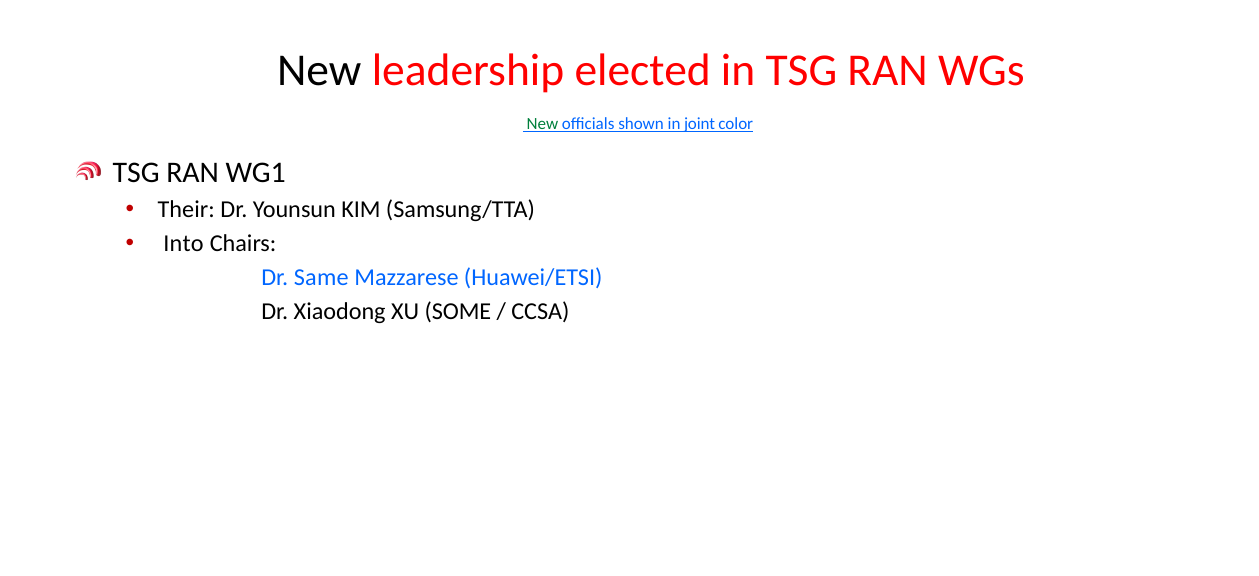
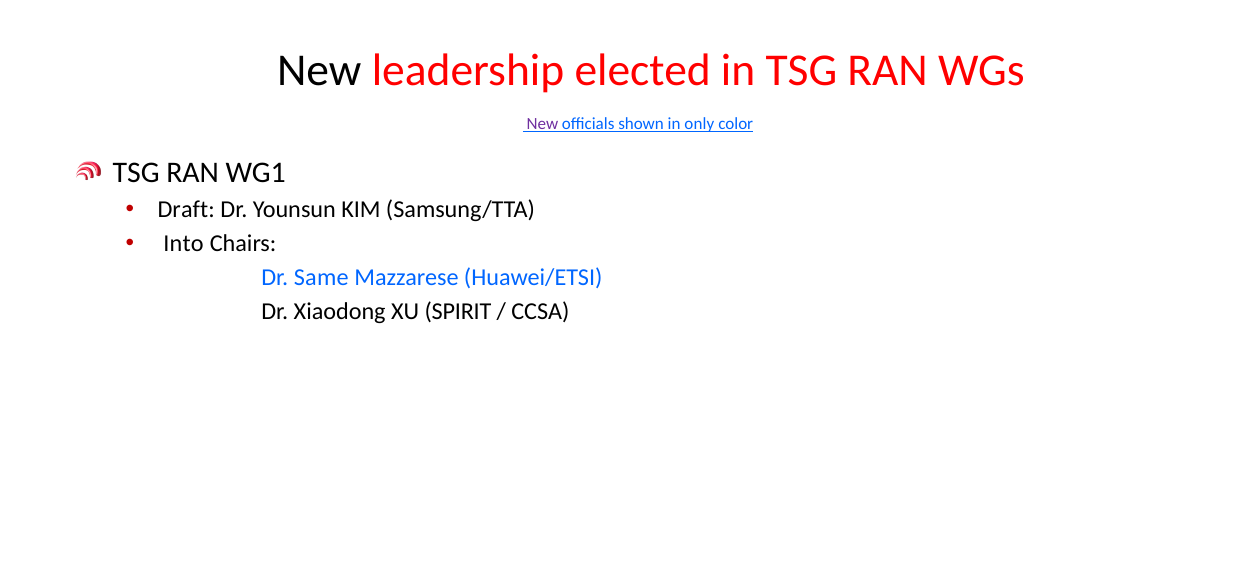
New at (542, 124) colour: green -> purple
joint: joint -> only
Their: Their -> Draft
SOME: SOME -> SPIRIT
